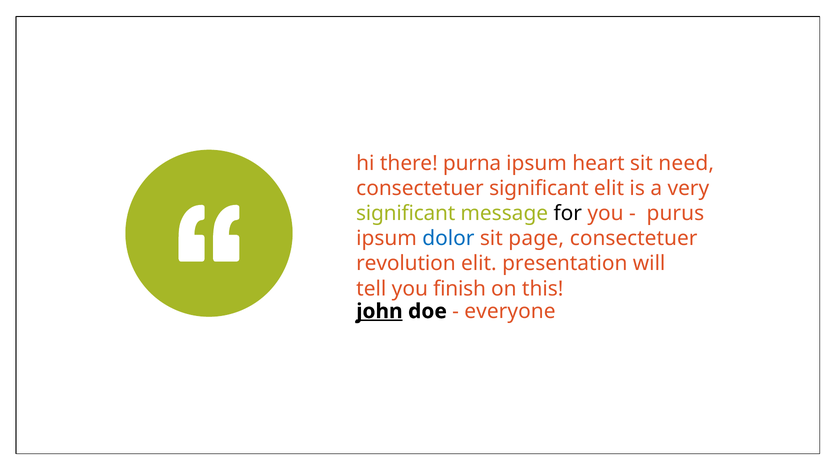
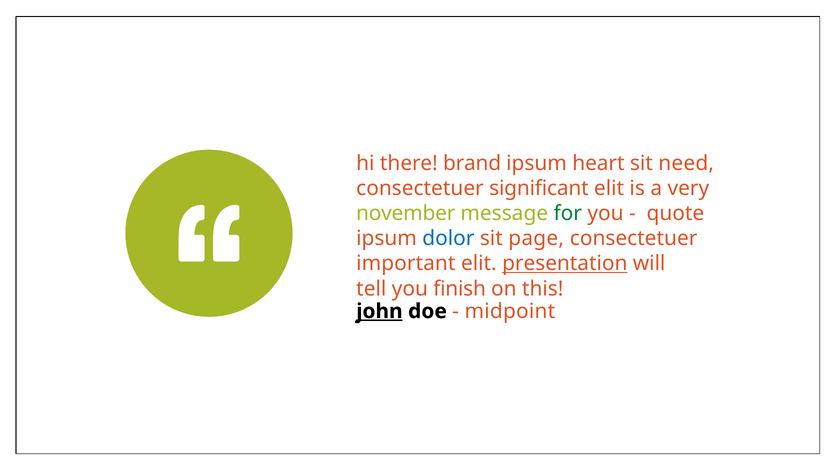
purna: purna -> brand
significant at (406, 214): significant -> november
for colour: black -> green
purus: purus -> quote
revolution: revolution -> important
presentation underline: none -> present
everyone: everyone -> midpoint
